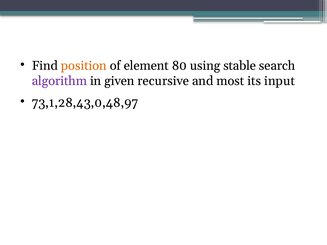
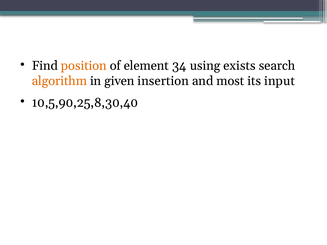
80: 80 -> 34
stable: stable -> exists
algorithm colour: purple -> orange
recursive: recursive -> insertion
73,1,28,43,0,48,97: 73,1,28,43,0,48,97 -> 10,5,90,25,8,30,40
